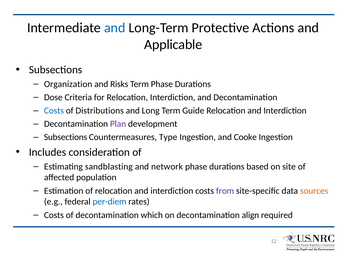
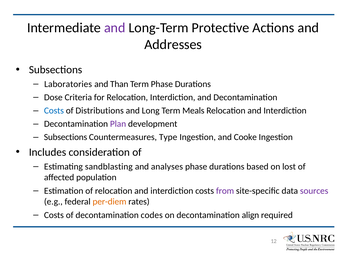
and at (115, 28) colour: blue -> purple
Applicable: Applicable -> Addresses
Organization: Organization -> Laboratories
Risks: Risks -> Than
Guide: Guide -> Meals
network: network -> analyses
site: site -> lost
sources colour: orange -> purple
per-diem colour: blue -> orange
which: which -> codes
